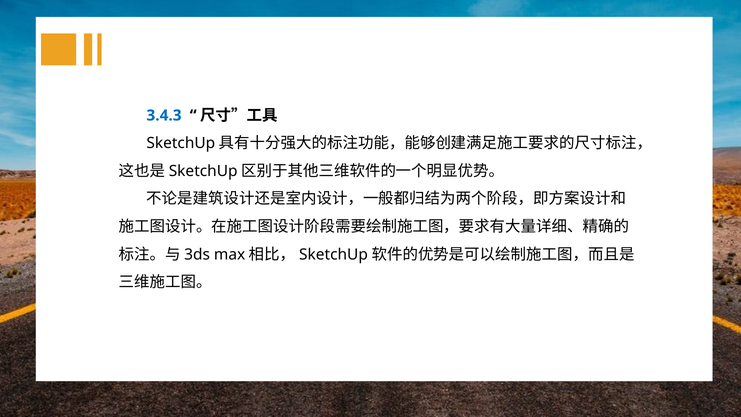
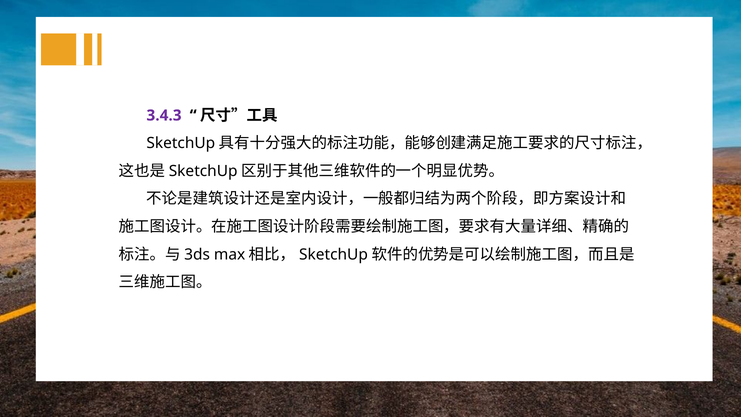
3.4.3 colour: blue -> purple
